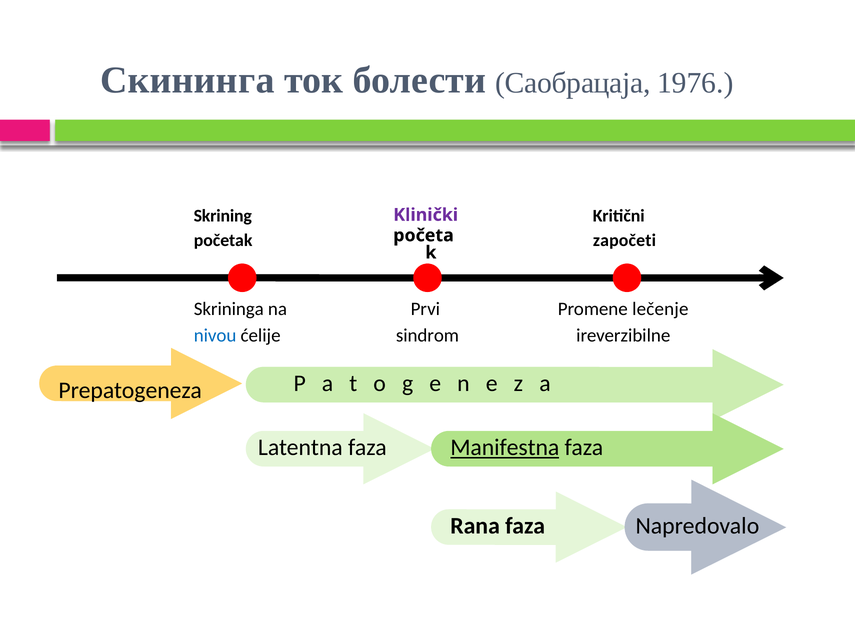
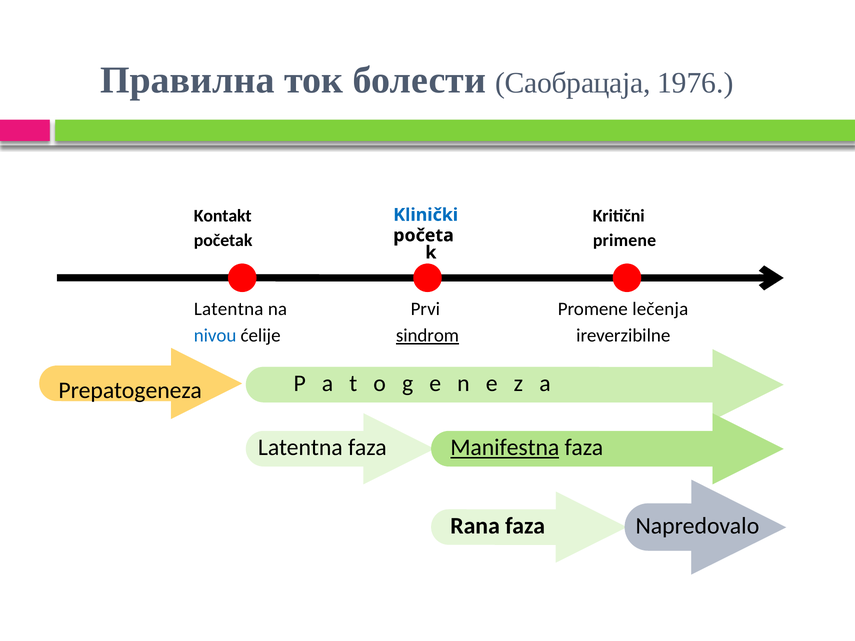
Скининга: Скининга -> Правилна
Skrining: Skrining -> Kontakt
Klinički colour: purple -> blue
započeti: započeti -> primene
Skrininga at (229, 309): Skrininga -> Latentna
lečenje: lečenje -> lečenja
sindrom underline: none -> present
